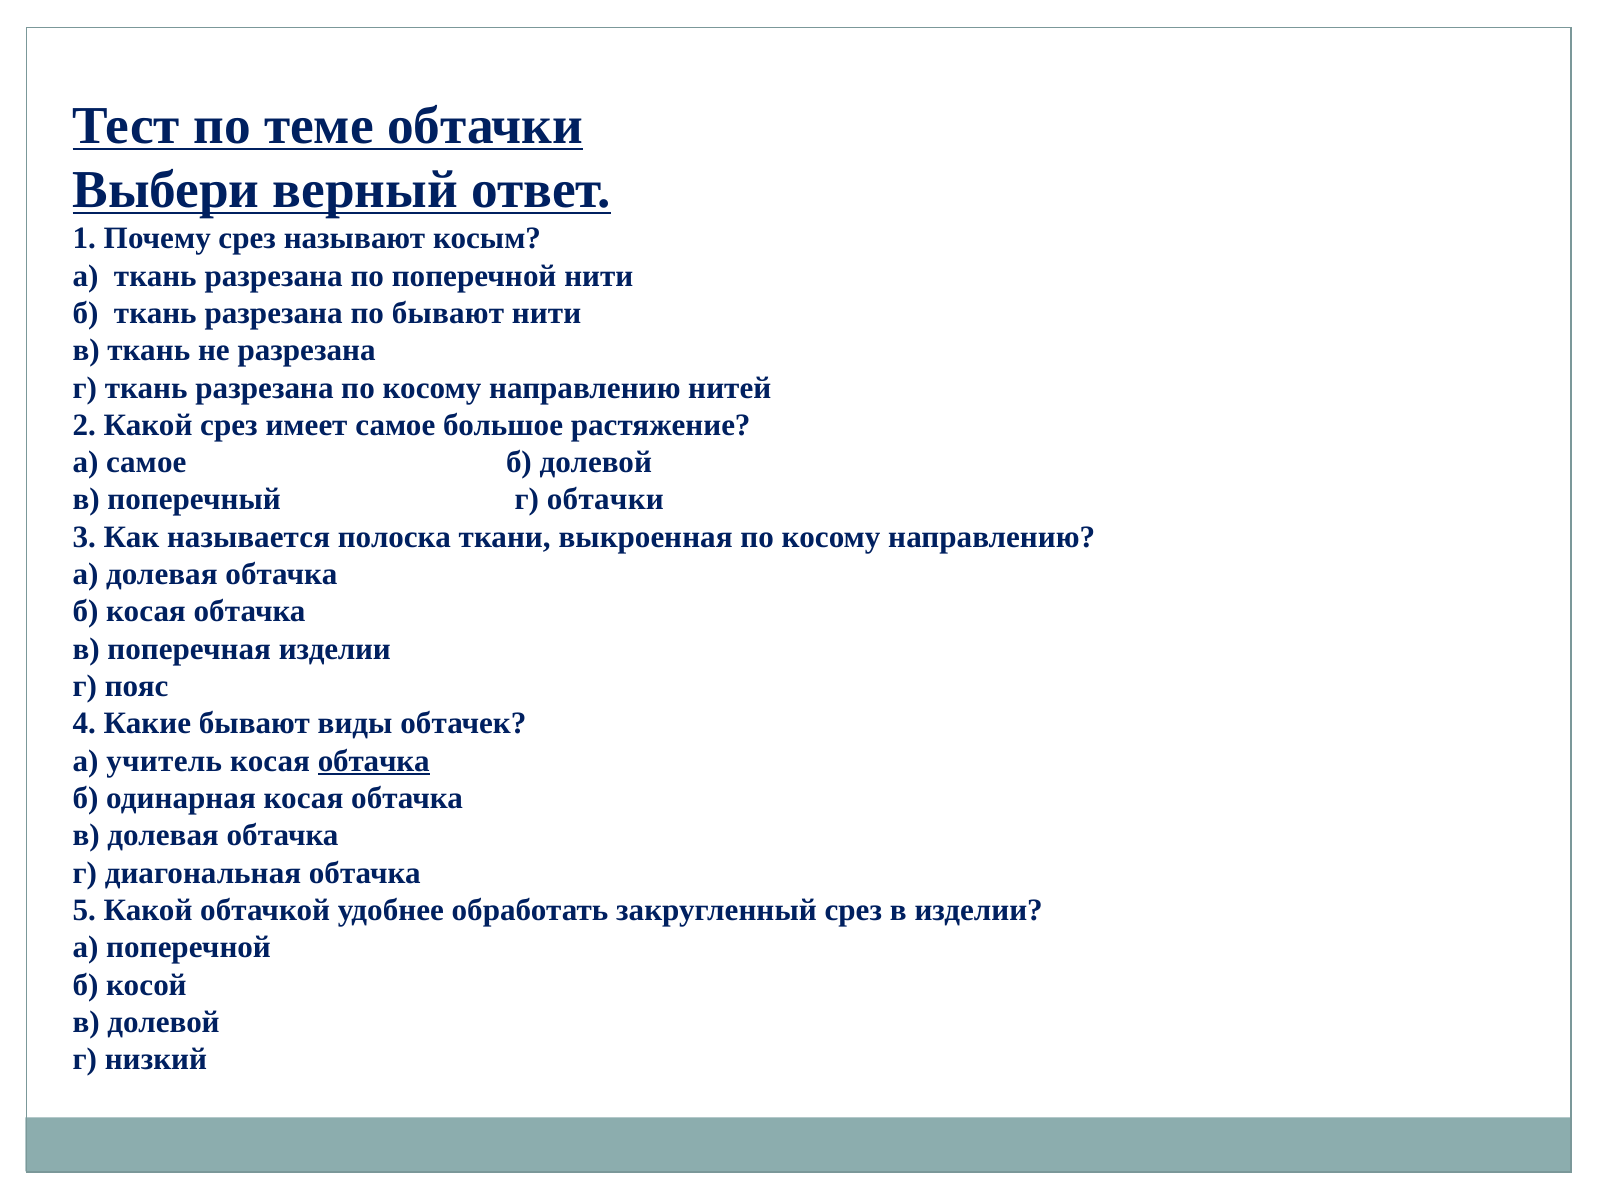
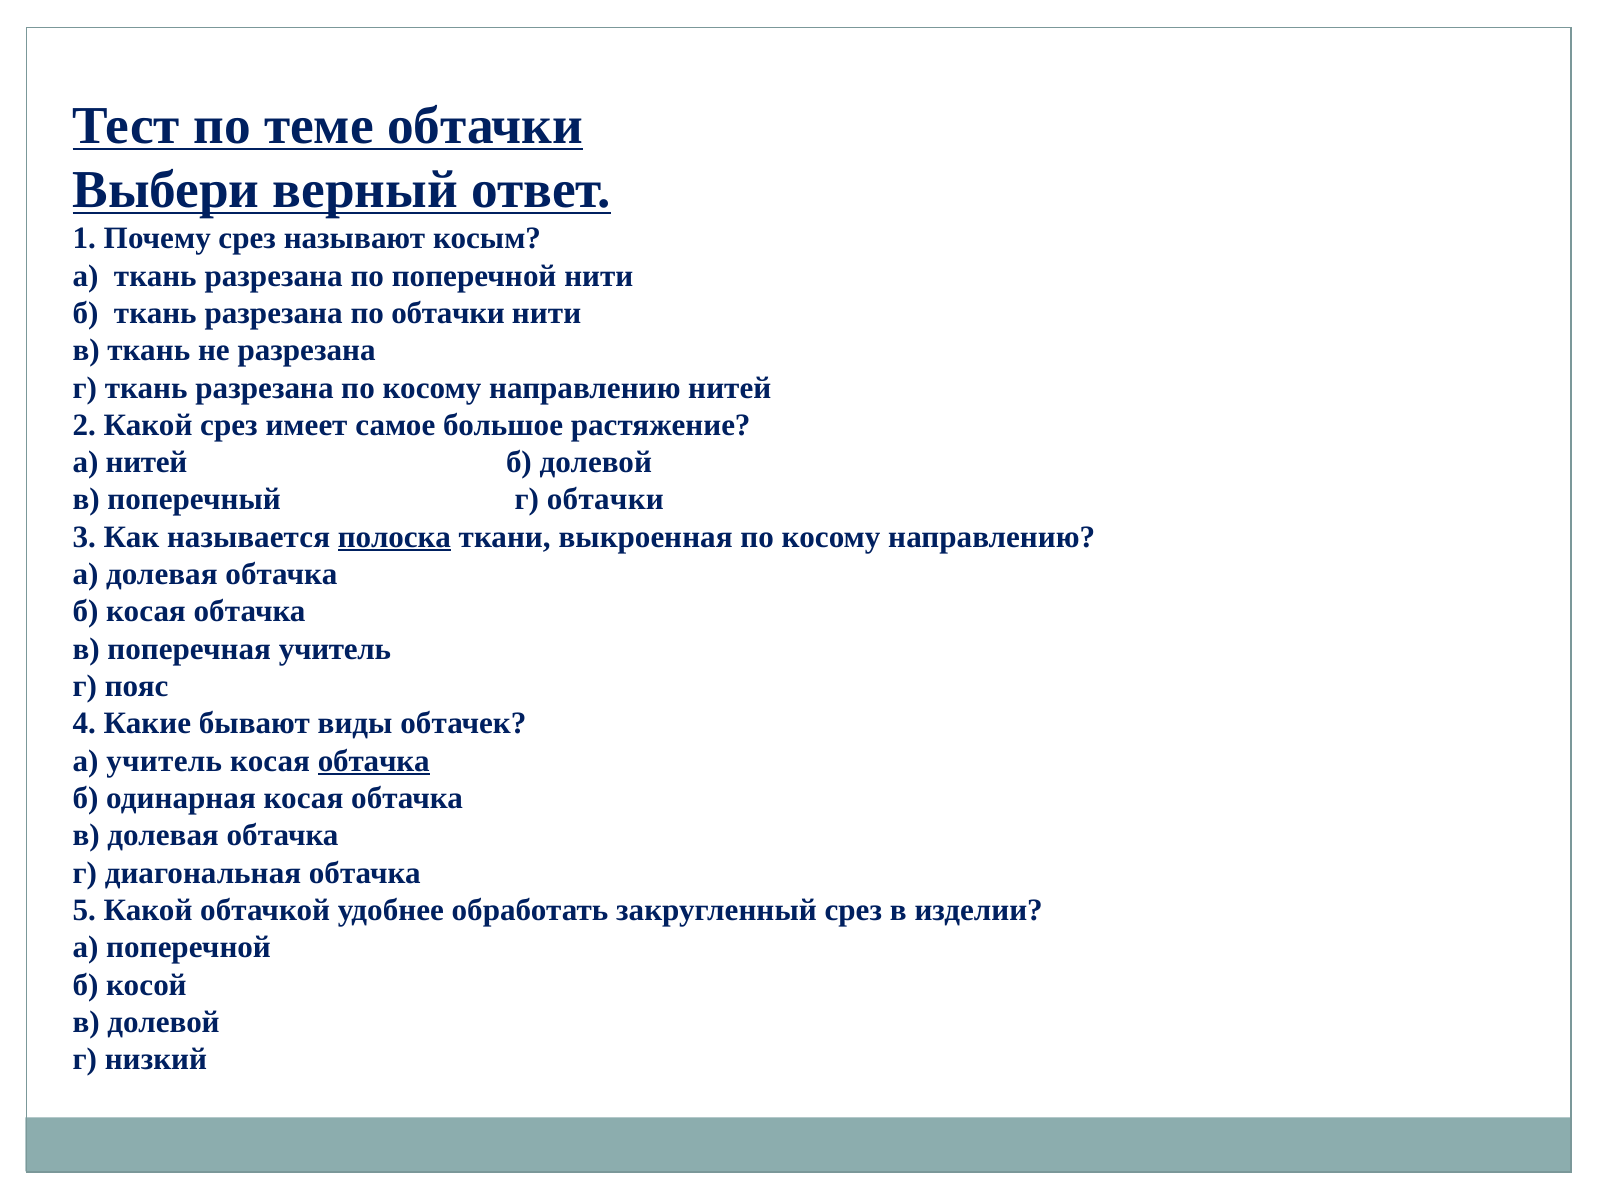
по бывают: бывают -> обтачки
а самое: самое -> нитей
полоска underline: none -> present
поперечная изделии: изделии -> учитель
